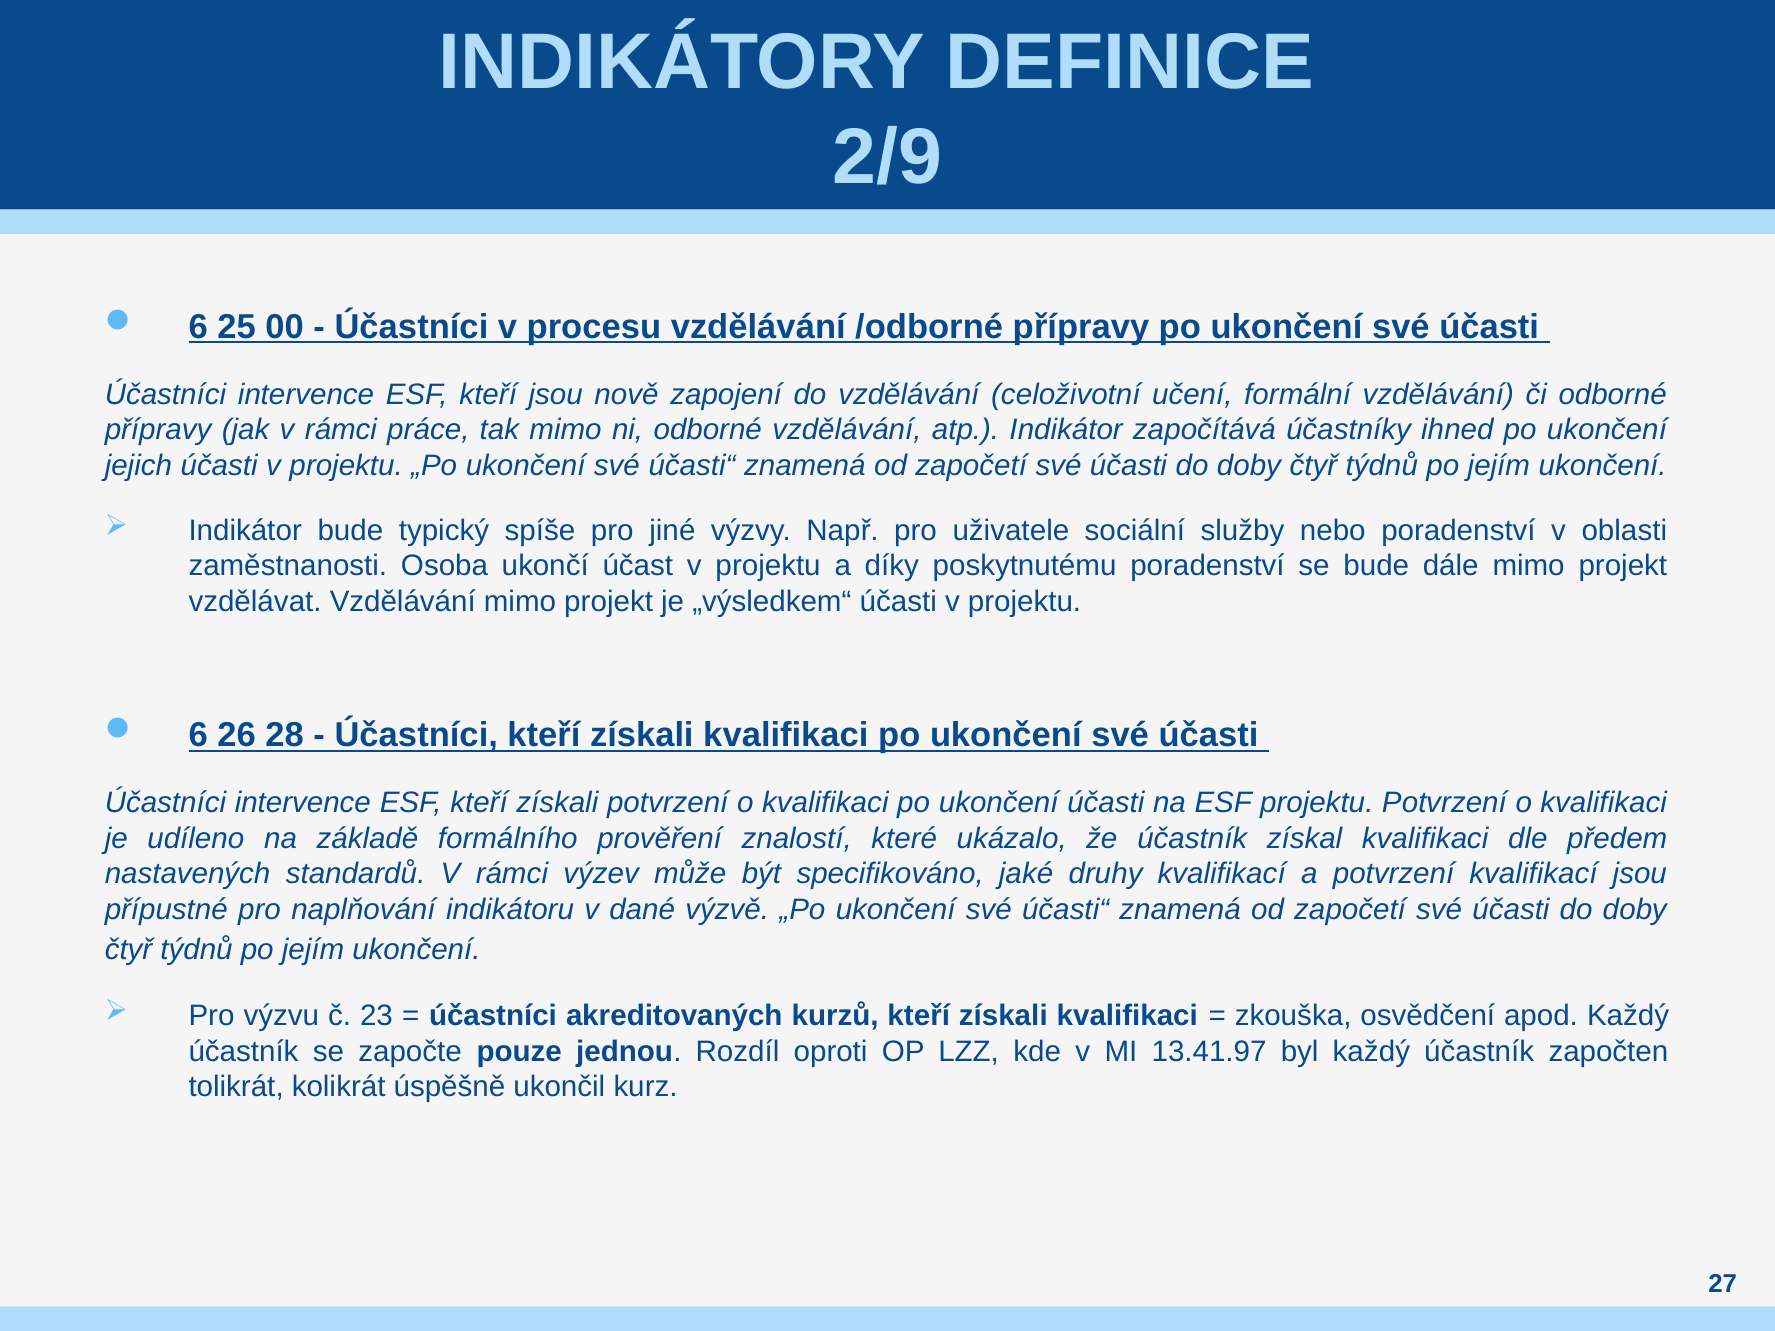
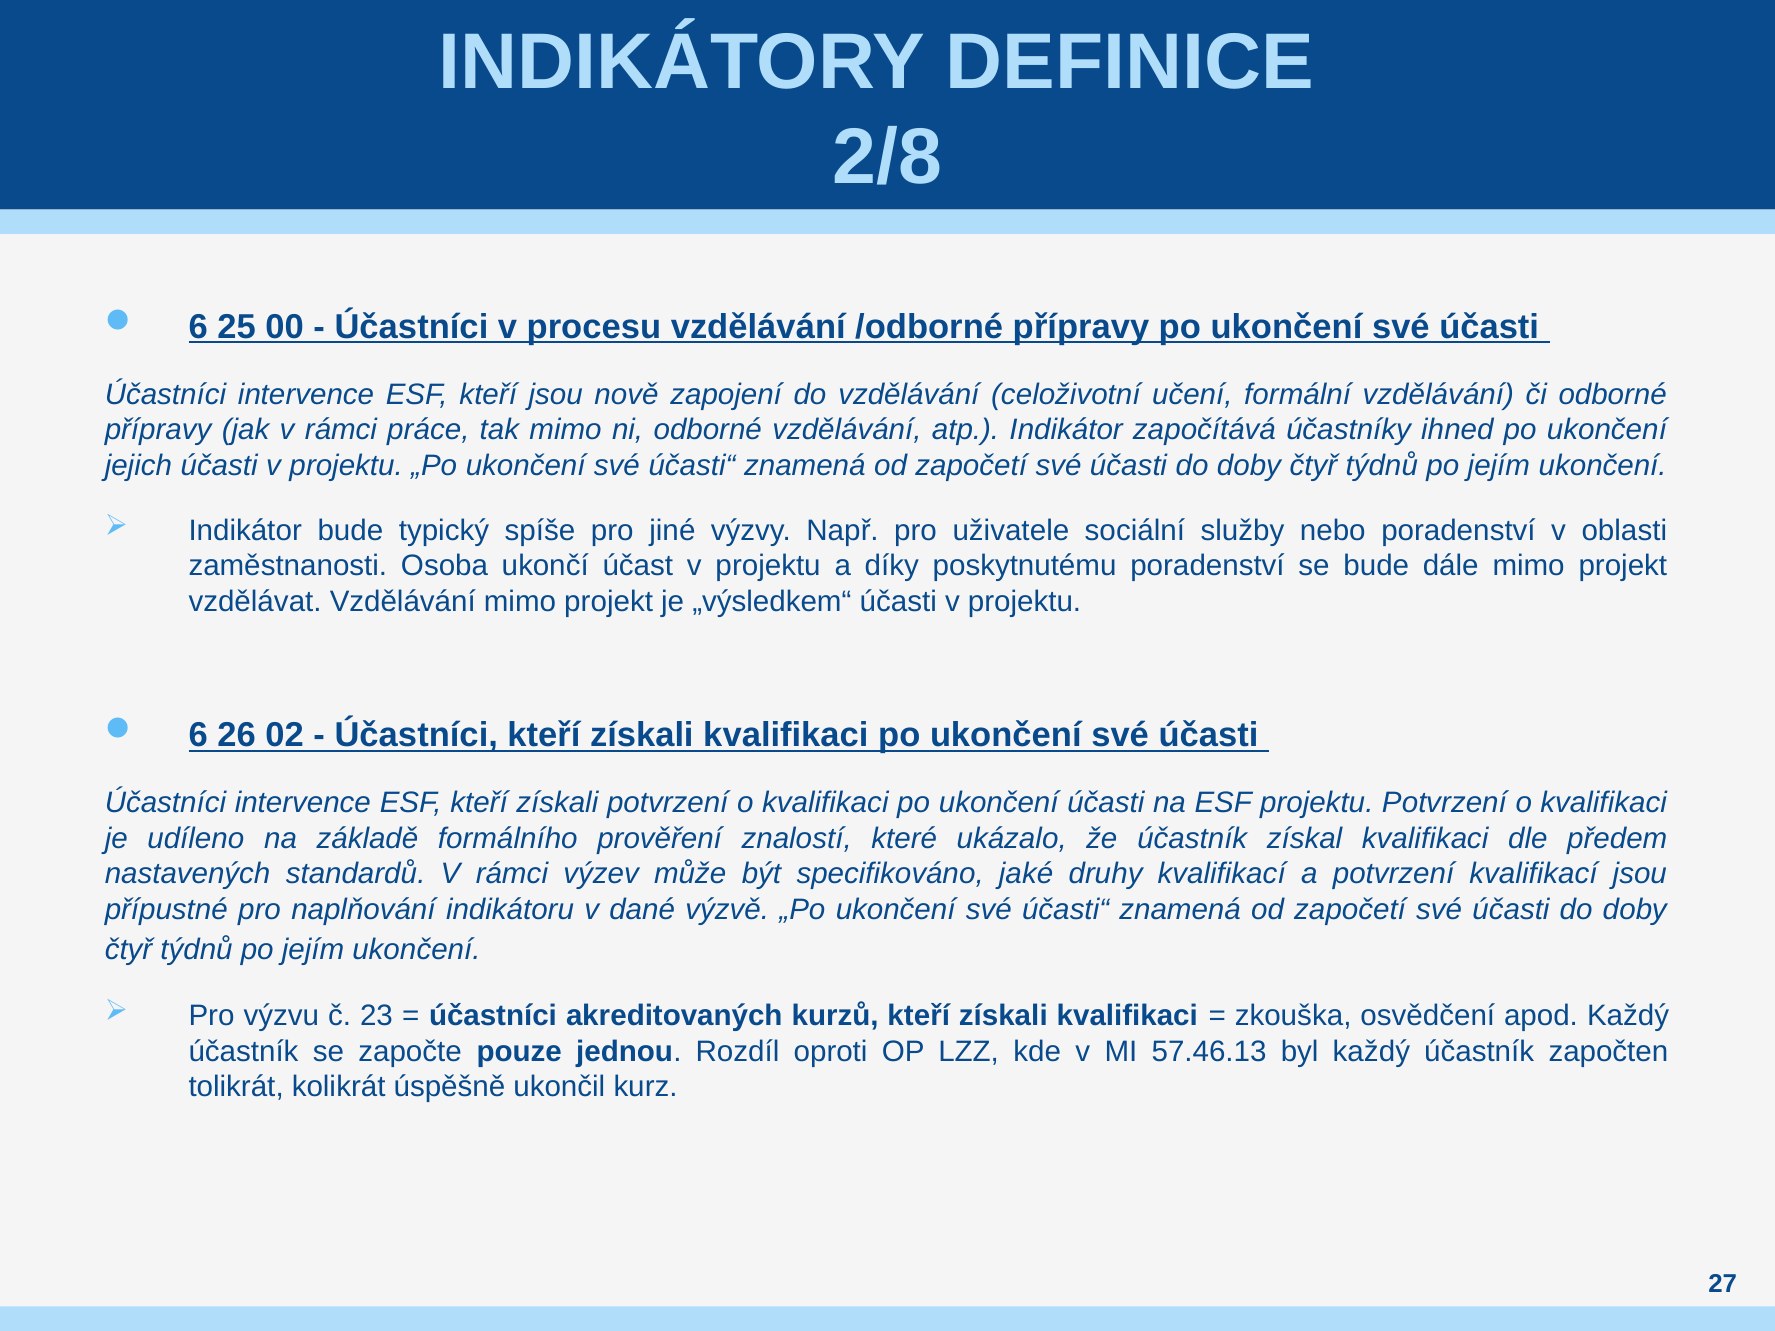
2/9: 2/9 -> 2/8
28: 28 -> 02
13.41.97: 13.41.97 -> 57.46.13
